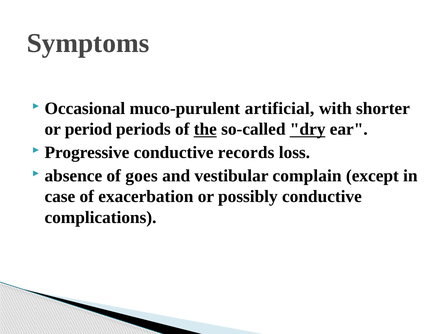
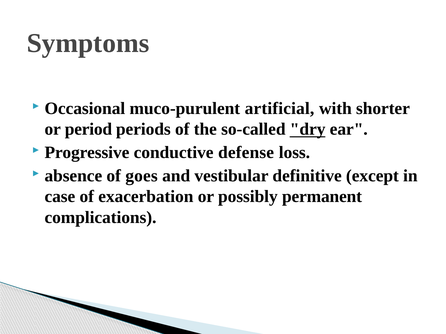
the underline: present -> none
records: records -> defense
complain: complain -> definitive
possibly conductive: conductive -> permanent
